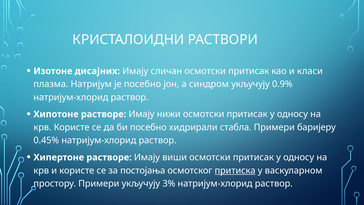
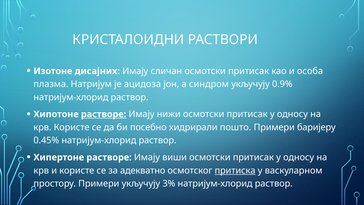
класи: класи -> особа
је посебно: посебно -> ацидоза
растворе at (104, 114) underline: none -> present
стабла: стабла -> пошто
постојања: постојања -> адекватно
